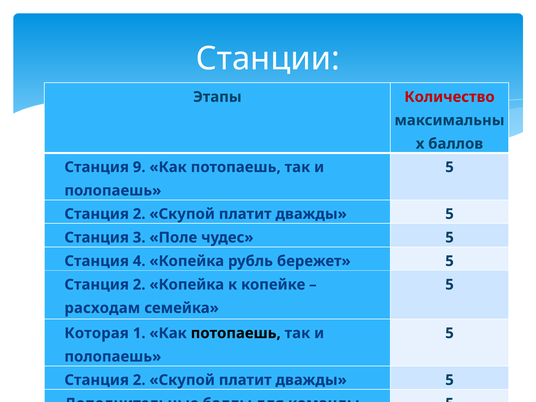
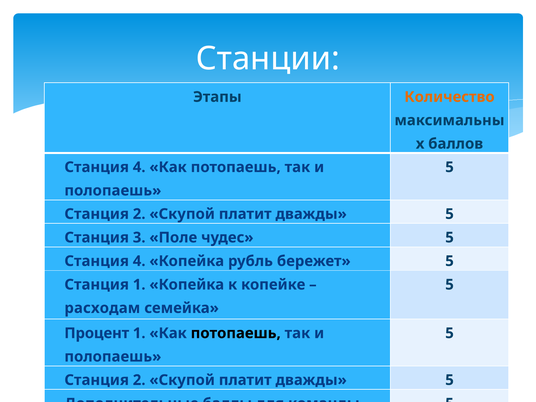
Количество colour: red -> orange
9 at (139, 167): 9 -> 4
2 at (139, 285): 2 -> 1
Которая at (97, 333): Которая -> Процент
